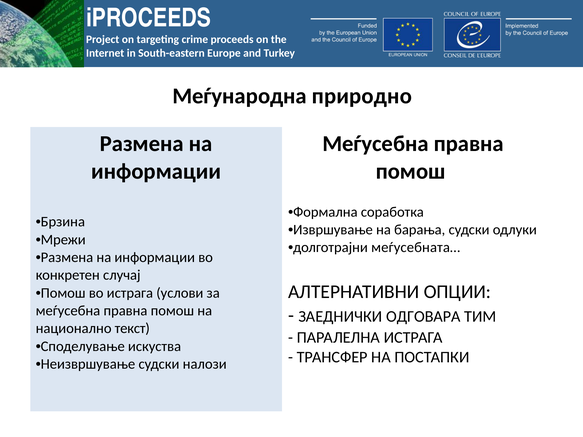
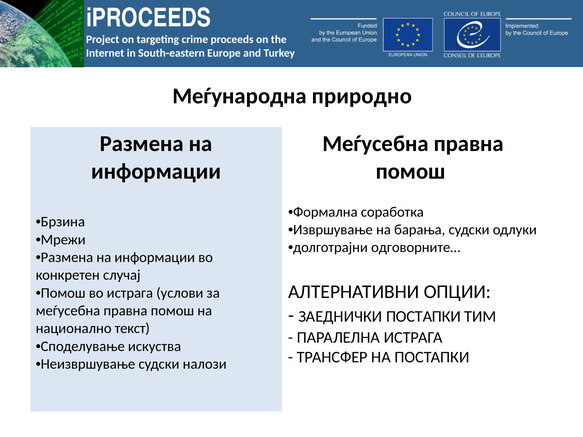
меѓусебната…: меѓусебната… -> одговорните…
ЗАЕДНИЧКИ ОДГОВАРА: ОДГОВАРА -> ПОСТАПКИ
